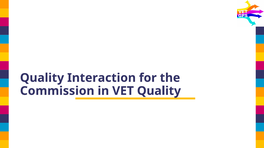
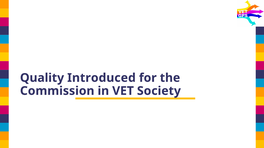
Interaction: Interaction -> Introduced
VET Quality: Quality -> Society
